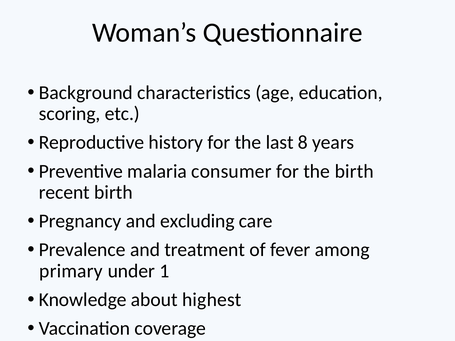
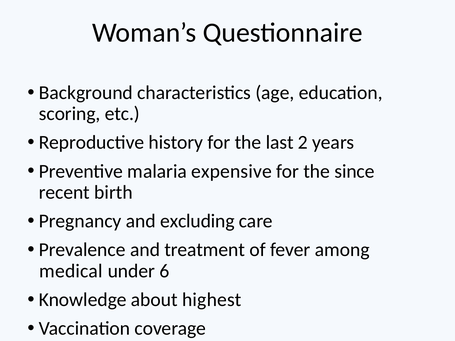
8: 8 -> 2
consumer: consumer -> expensive
the birth: birth -> since
primary: primary -> medical
1: 1 -> 6
